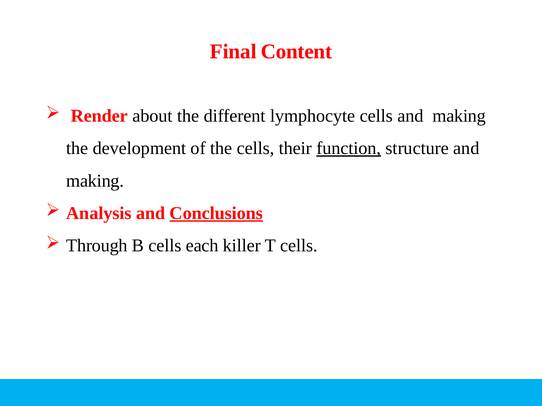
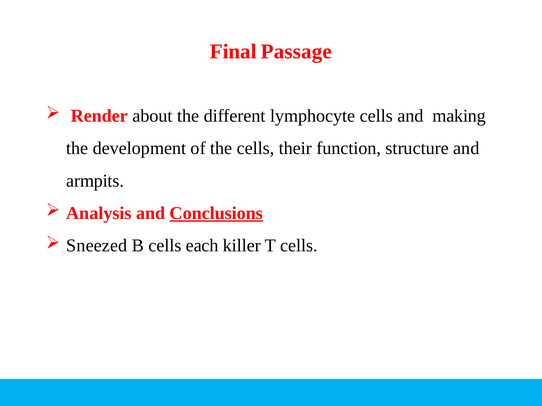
Content: Content -> Passage
function underline: present -> none
making at (95, 181): making -> armpits
Through: Through -> Sneezed
